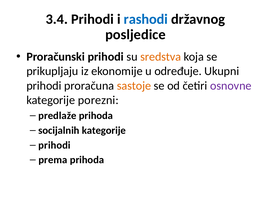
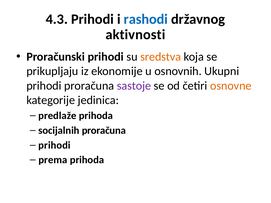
3.4: 3.4 -> 4.3
posljedice: posljedice -> aktivnosti
određuje: određuje -> osnovnih
sastoje colour: orange -> purple
osnovne colour: purple -> orange
porezni: porezni -> jedinica
socijalnih kategorije: kategorije -> proračuna
